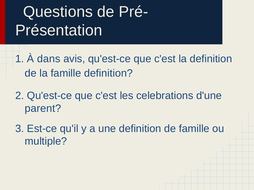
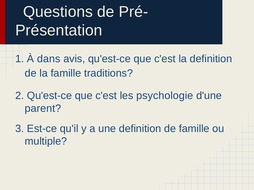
famille definition: definition -> traditions
celebrations: celebrations -> psychologie
